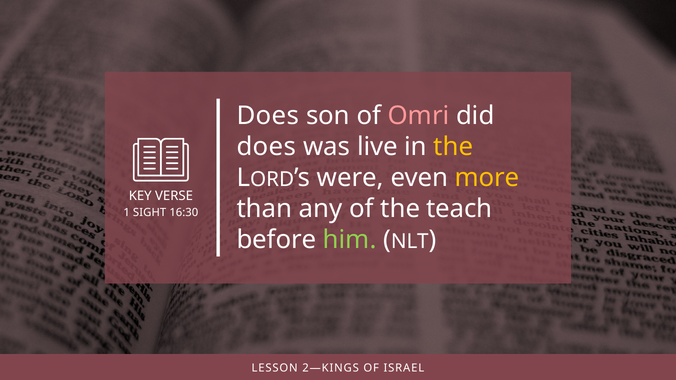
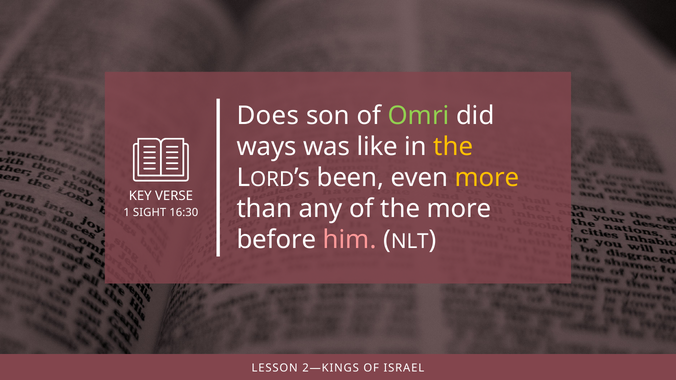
Omri colour: pink -> light green
does at (266, 147): does -> ways
live: live -> like
were: were -> been
the teach: teach -> more
him colour: light green -> pink
